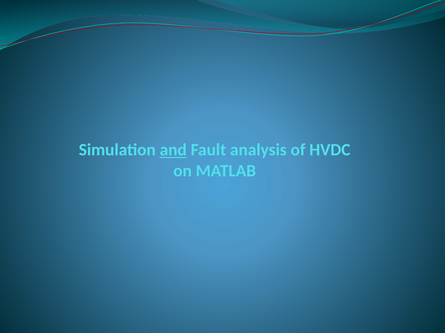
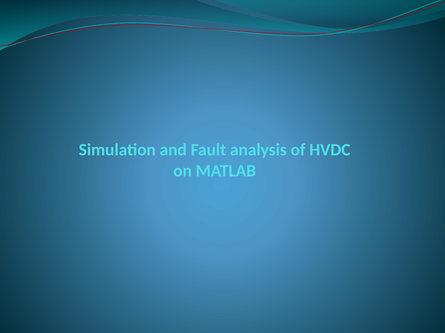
and underline: present -> none
